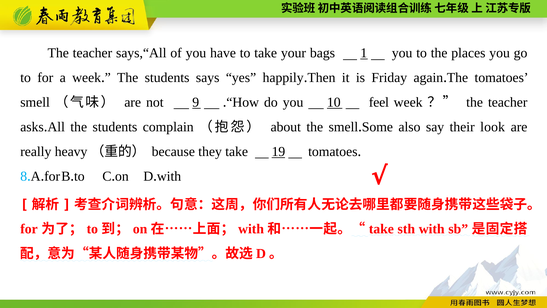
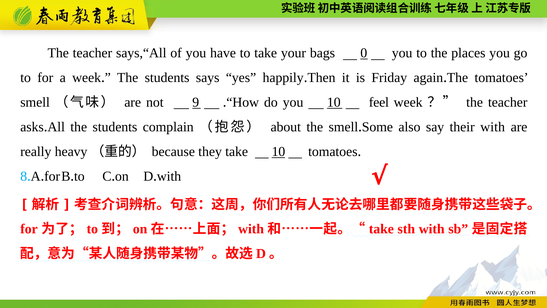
1: 1 -> 0
their look: look -> with
take 19: 19 -> 10
